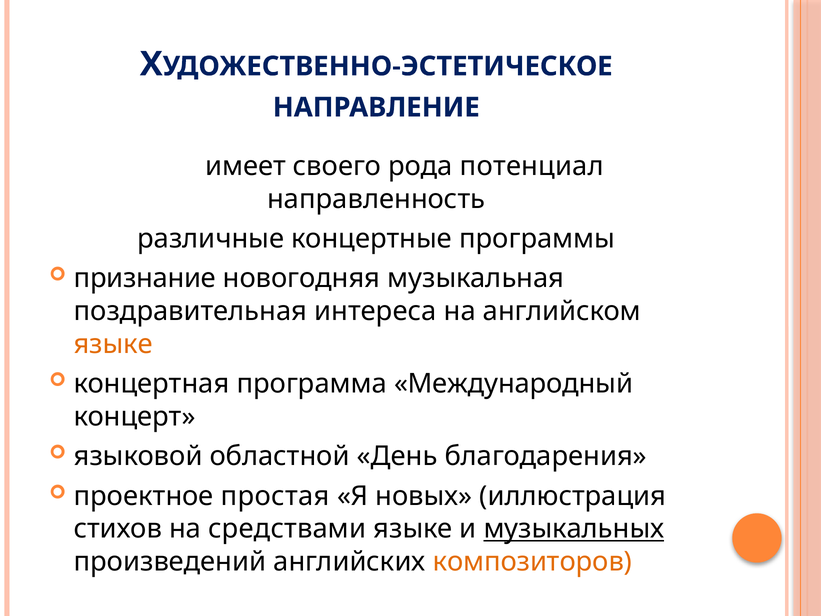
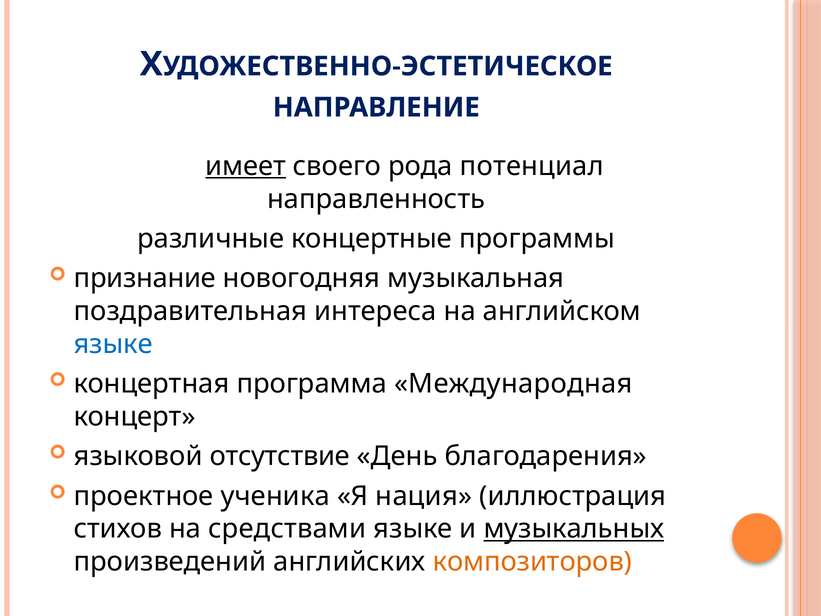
имеет underline: none -> present
языке at (113, 344) colour: orange -> blue
Международный: Международный -> Международная
областной: областной -> отсутствие
простая: простая -> ученика
новых: новых -> нация
